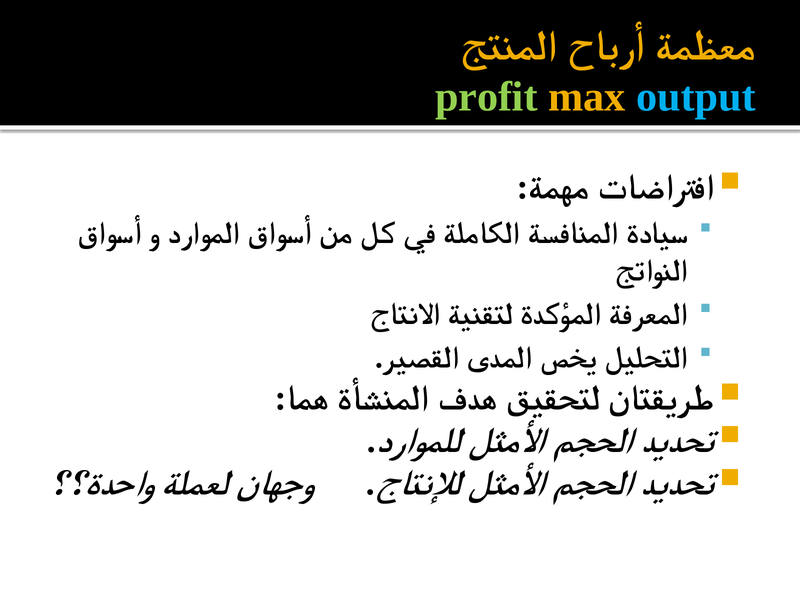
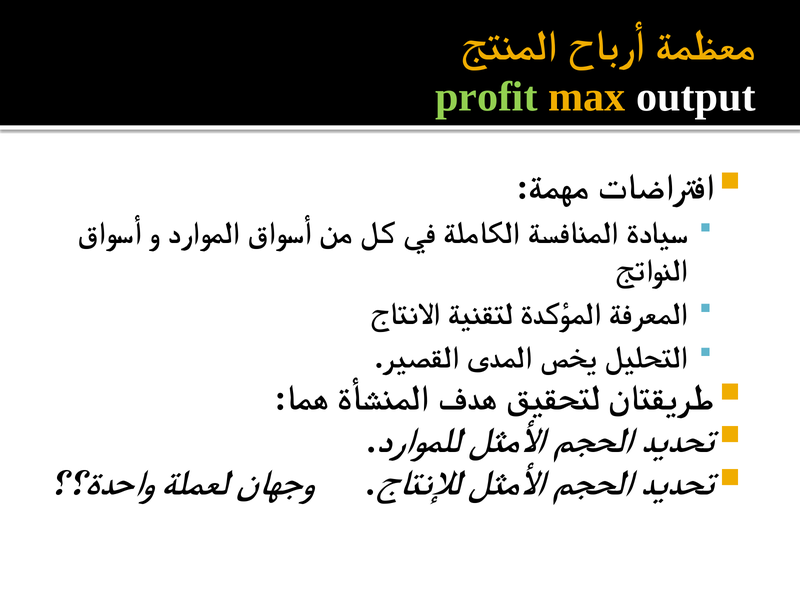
output colour: light blue -> white
